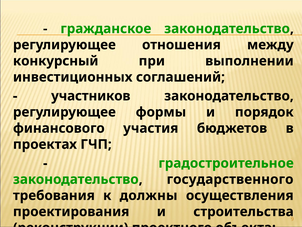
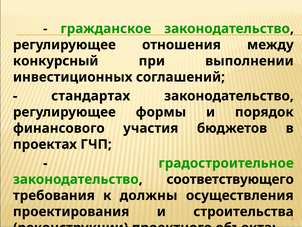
участников: участников -> стандартах
государственного: государственного -> соответствующего
